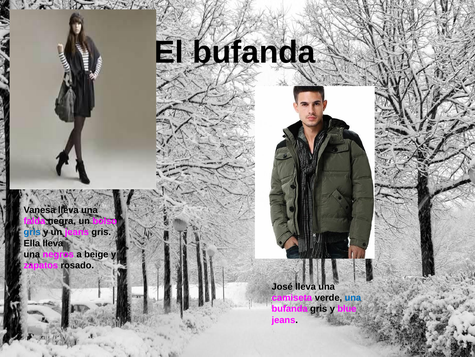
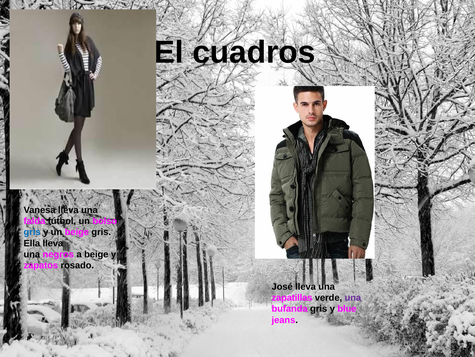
El bufanda: bufanda -> cuadros
negra: negra -> fútbol
un jeans: jeans -> beige
camiseta: camiseta -> zapatillas
una at (353, 297) colour: blue -> purple
